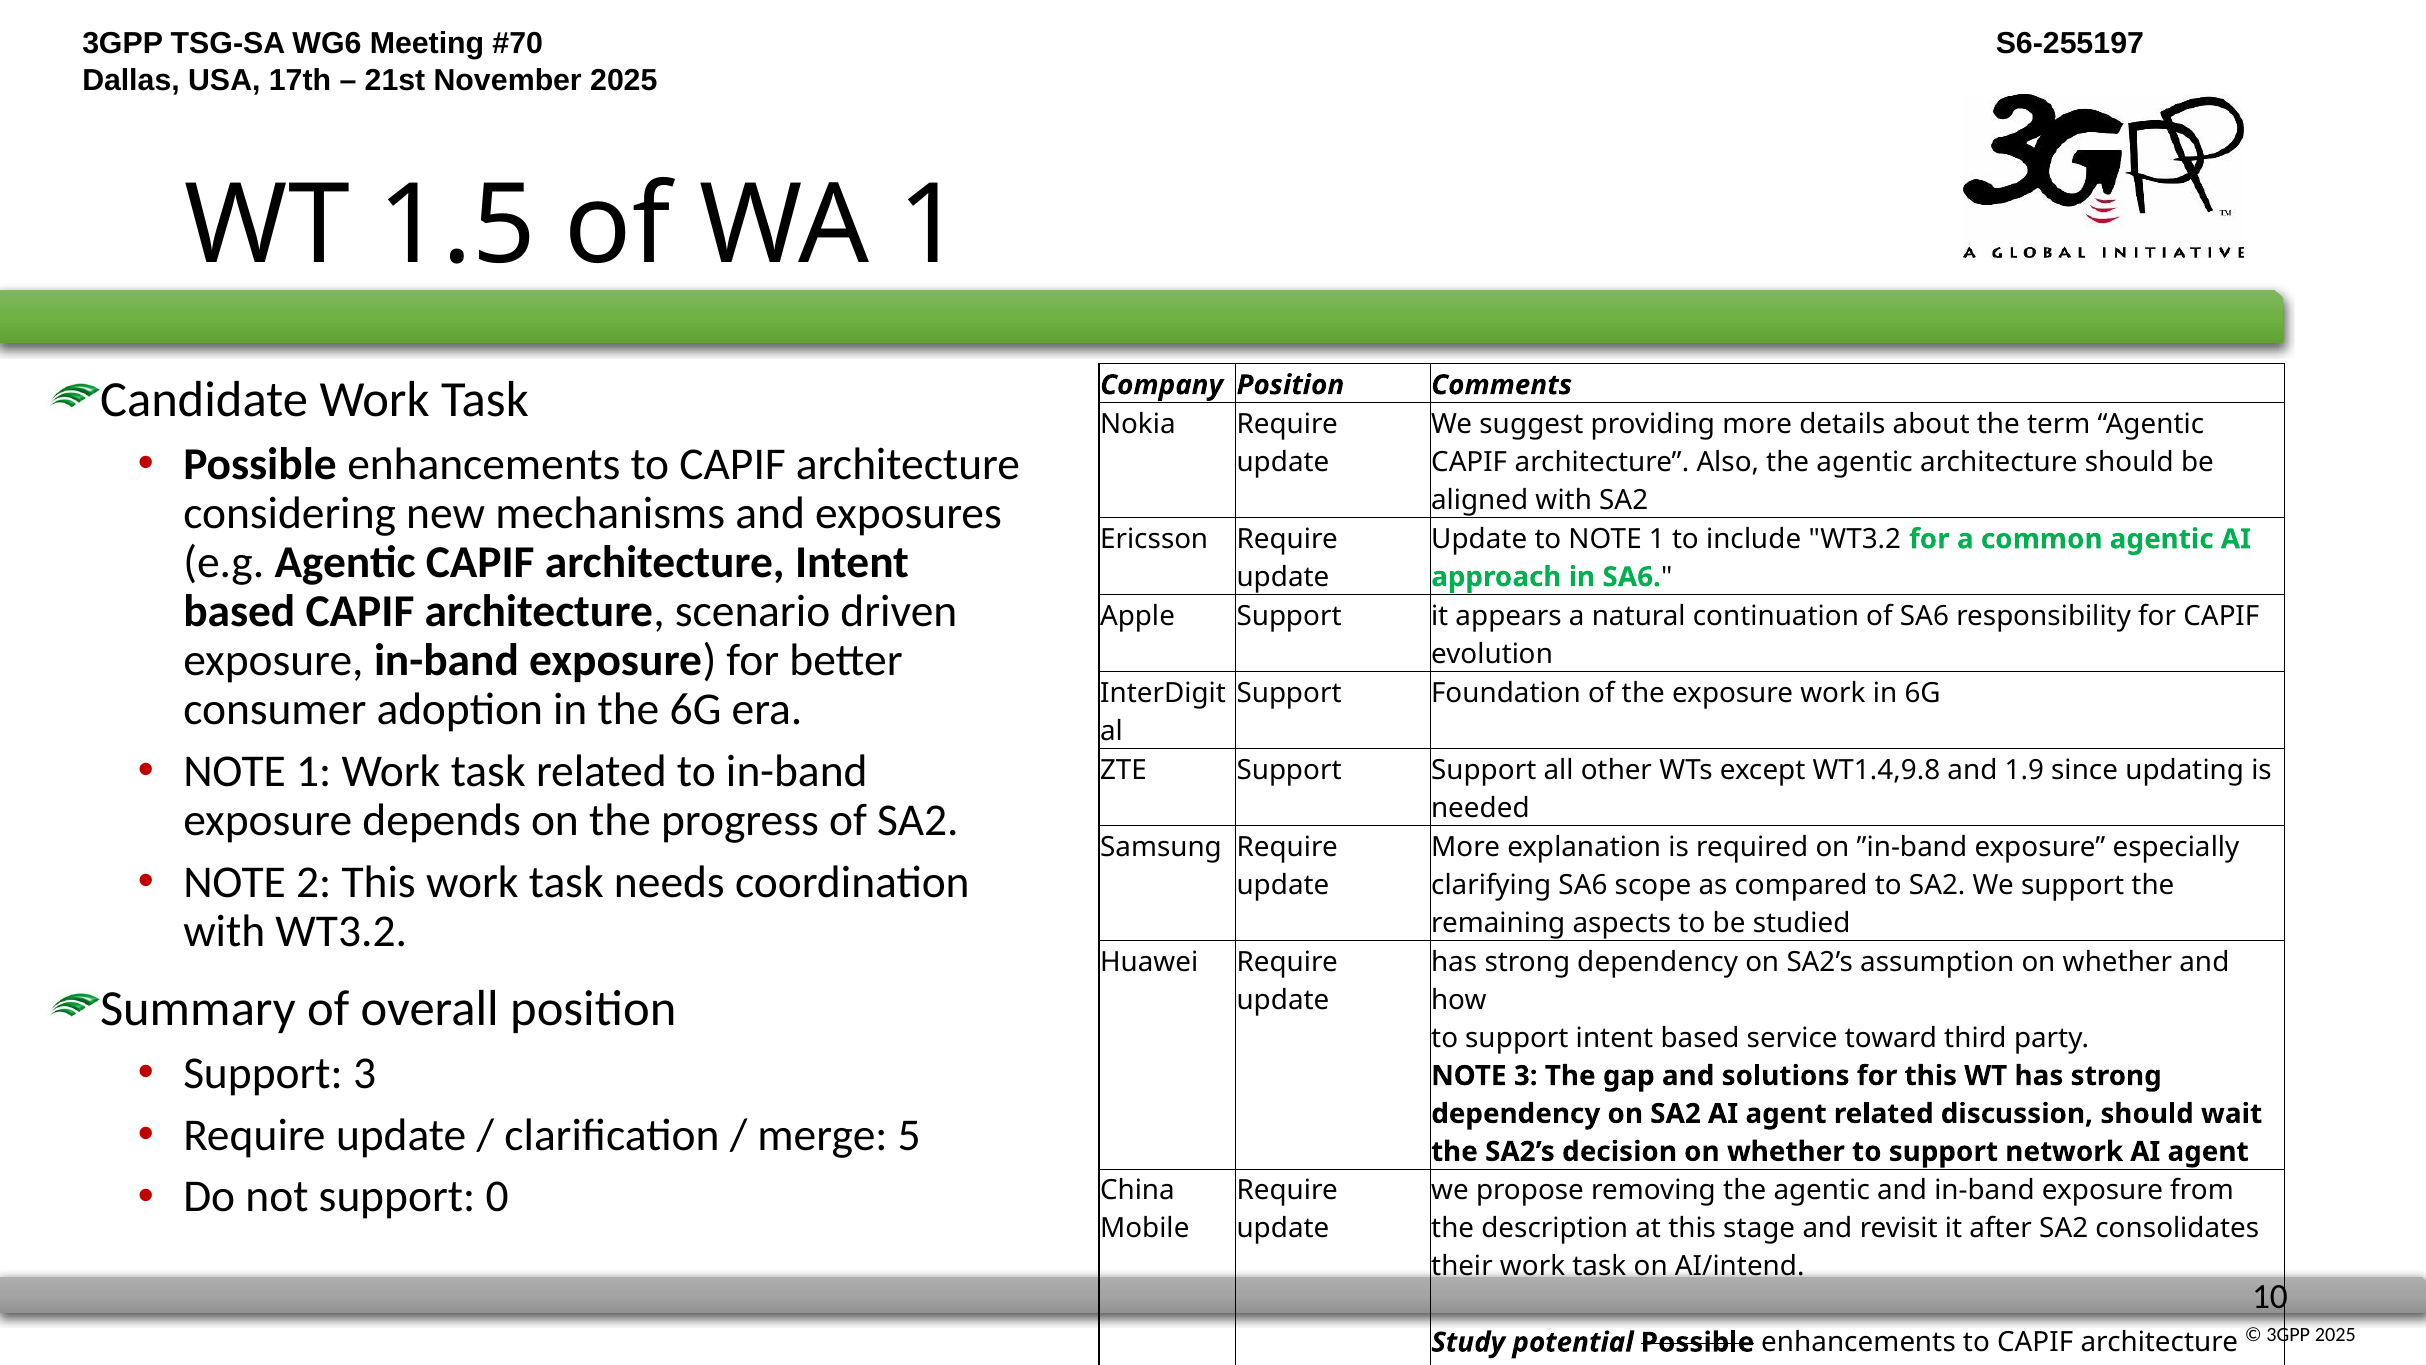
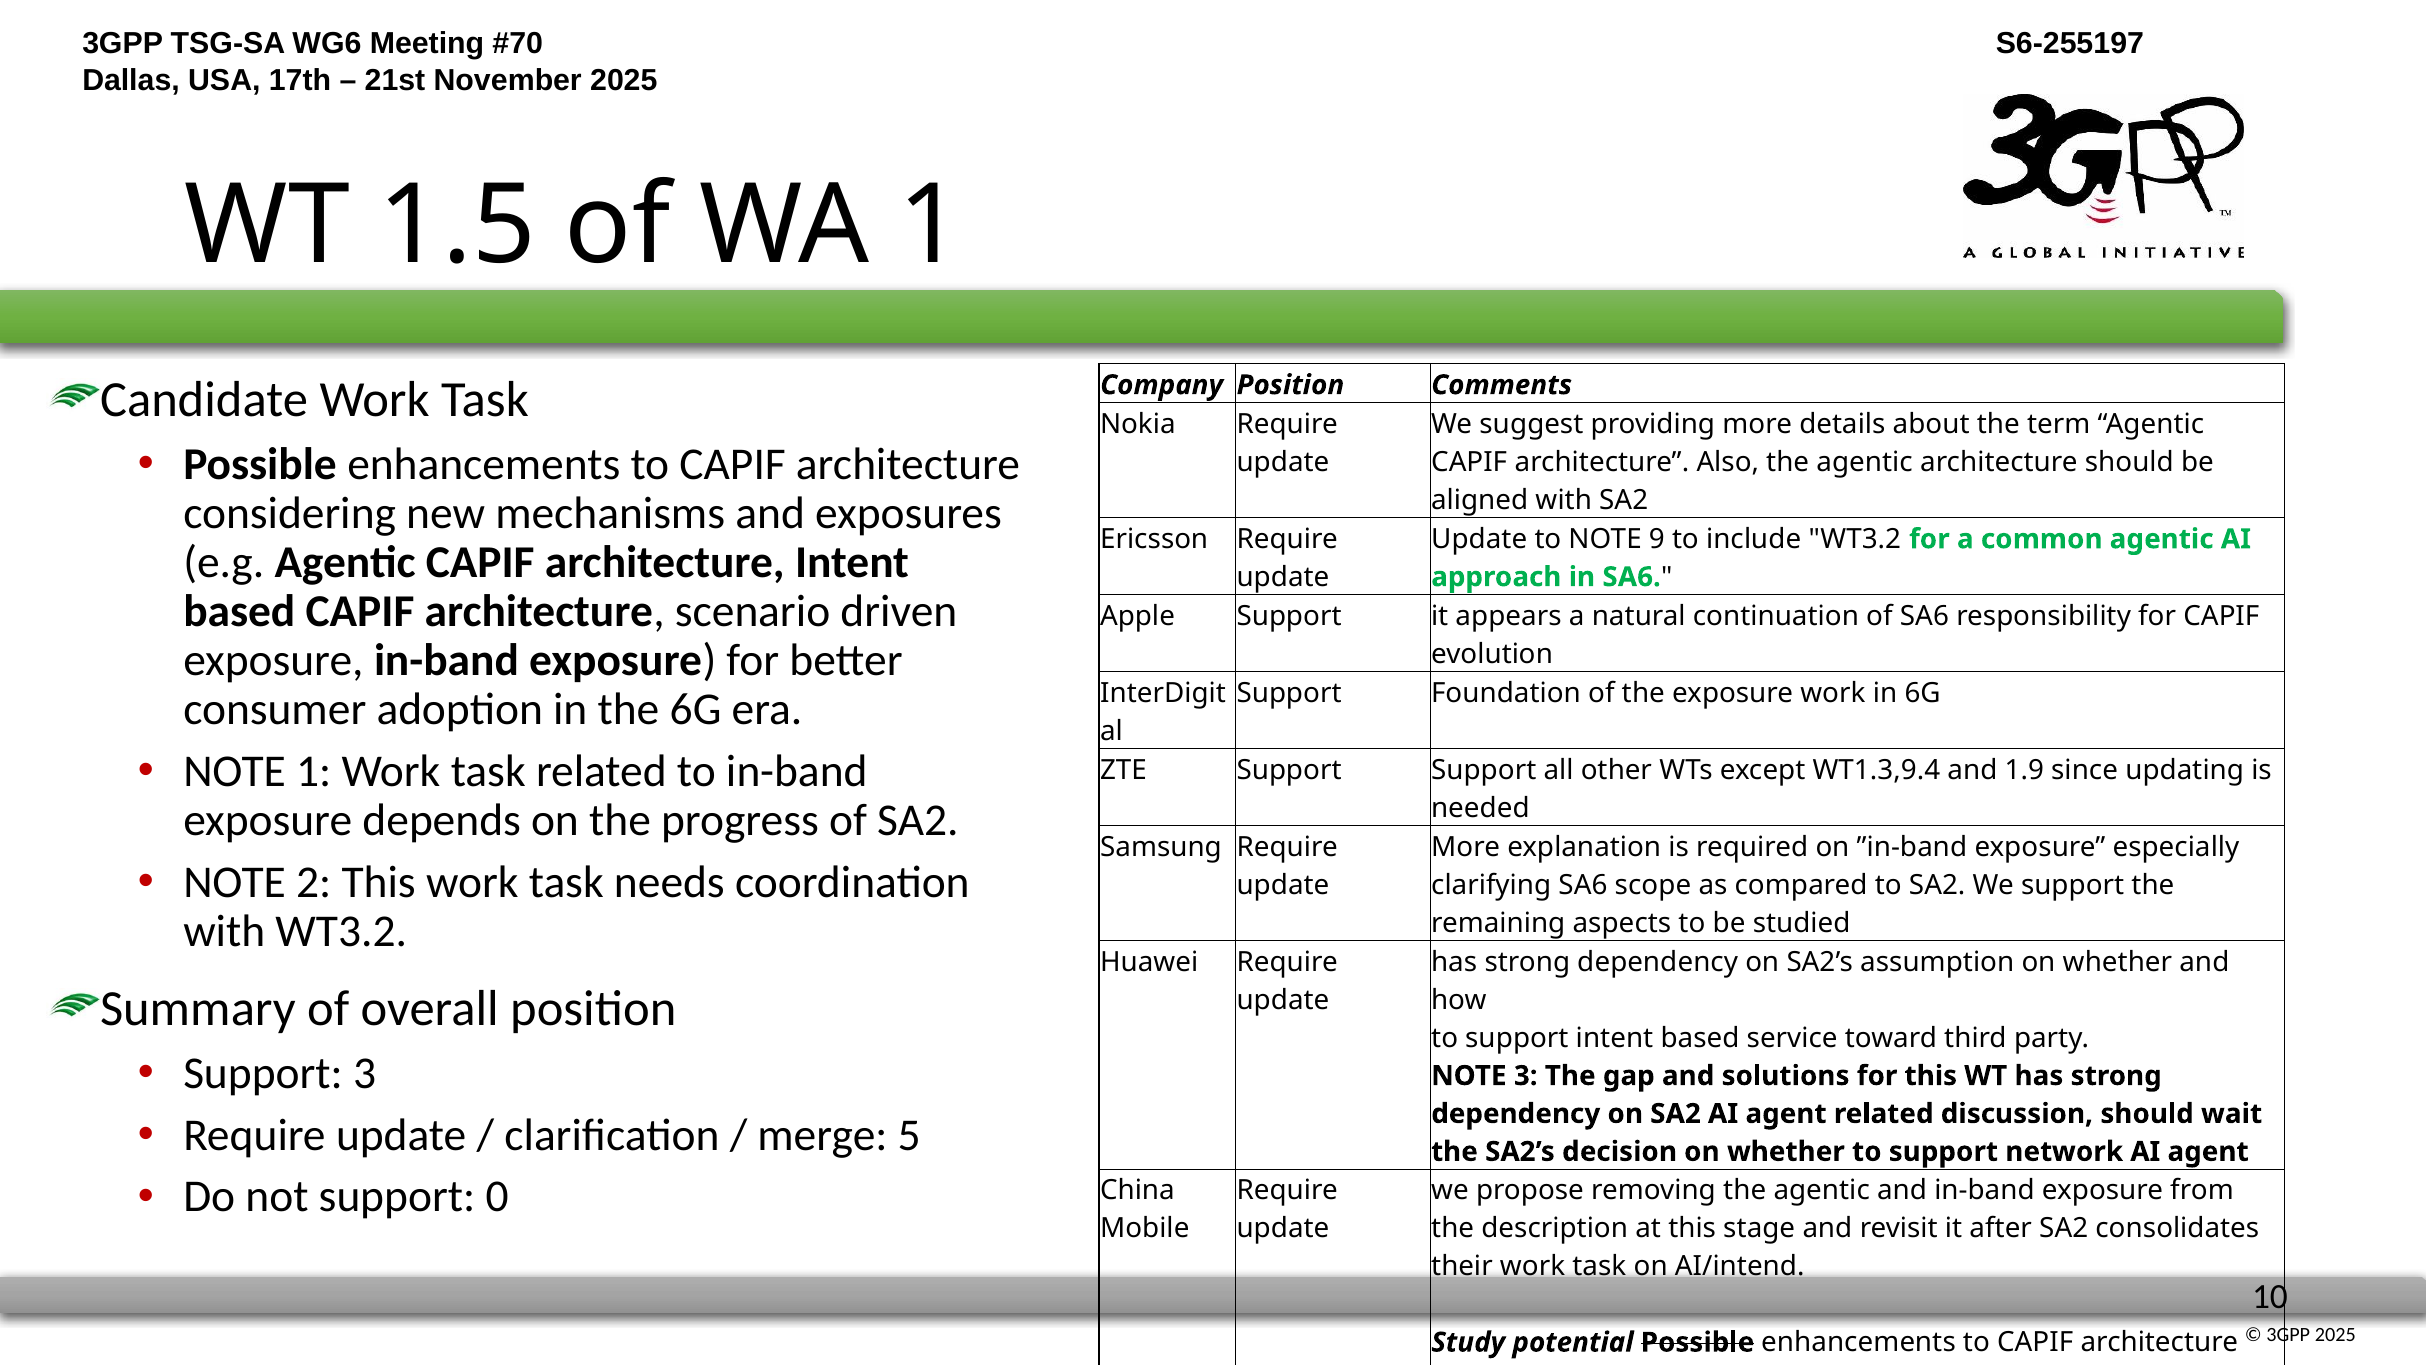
to NOTE 1: 1 -> 9
WT1.4,9.8: WT1.4,9.8 -> WT1.3,9.4
